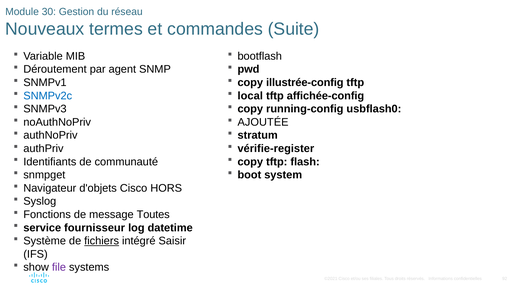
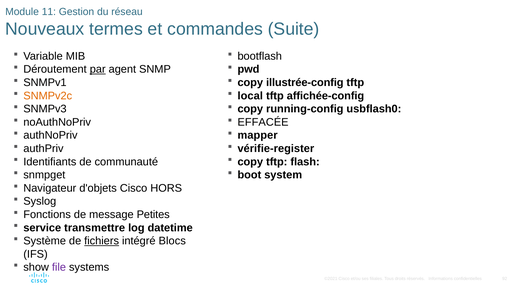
30: 30 -> 11
par underline: none -> present
SNMPv2c colour: blue -> orange
AJOUTÉE: AJOUTÉE -> EFFACÉE
stratum: stratum -> mapper
Toutes: Toutes -> Petites
fournisseur: fournisseur -> transmettre
Saisir: Saisir -> Blocs
